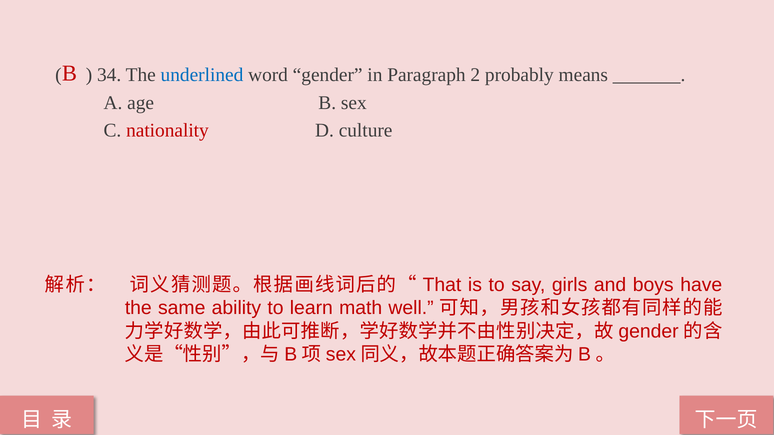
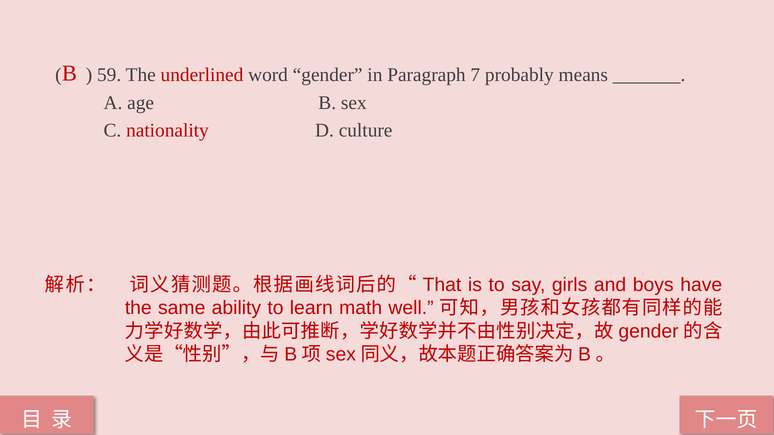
34: 34 -> 59
underlined colour: blue -> red
2: 2 -> 7
